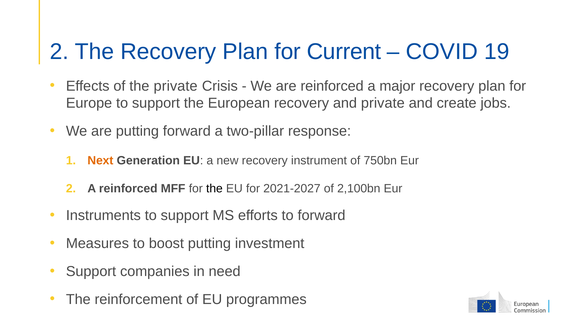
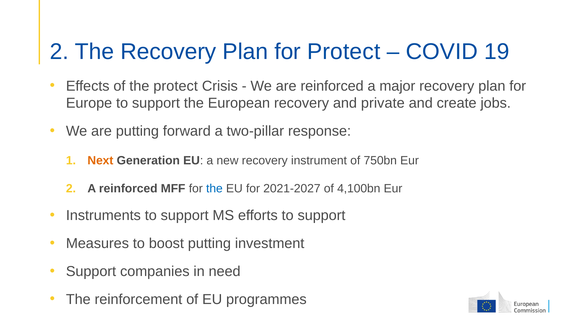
for Current: Current -> Protect
the private: private -> protect
the at (214, 189) colour: black -> blue
2,100bn: 2,100bn -> 4,100bn
efforts to forward: forward -> support
